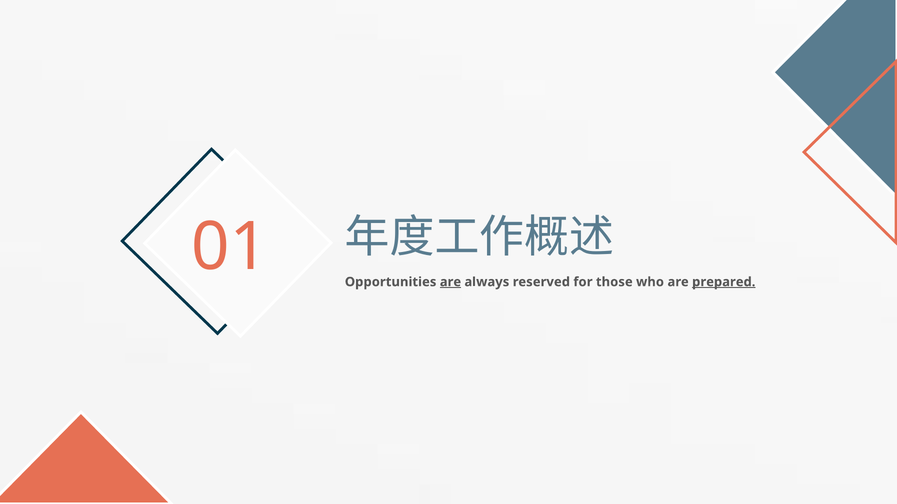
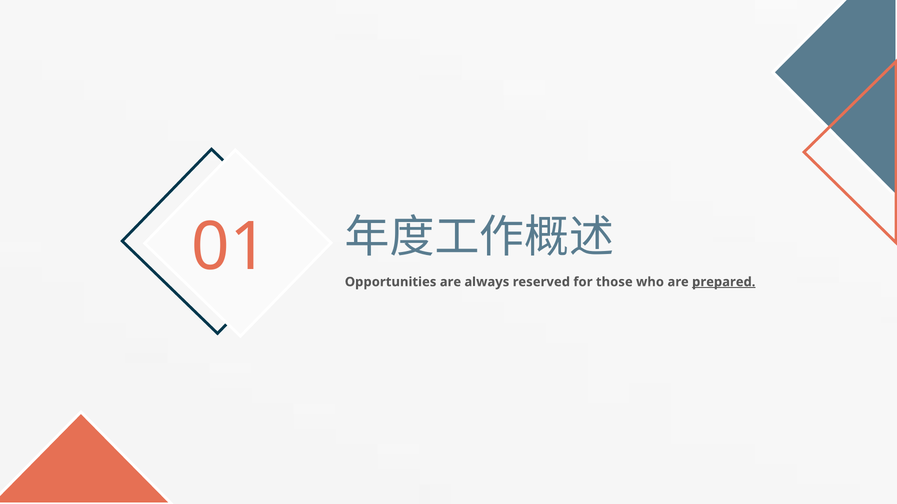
are at (450, 282) underline: present -> none
